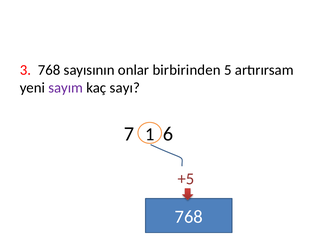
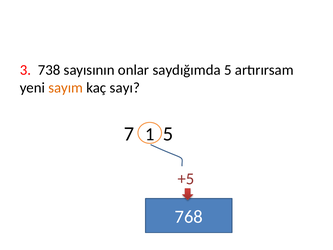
3 768: 768 -> 738
birbirinden: birbirinden -> saydığımda
sayım colour: purple -> orange
6 at (168, 134): 6 -> 5
